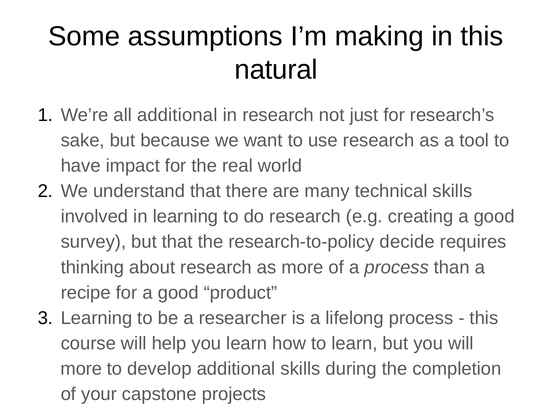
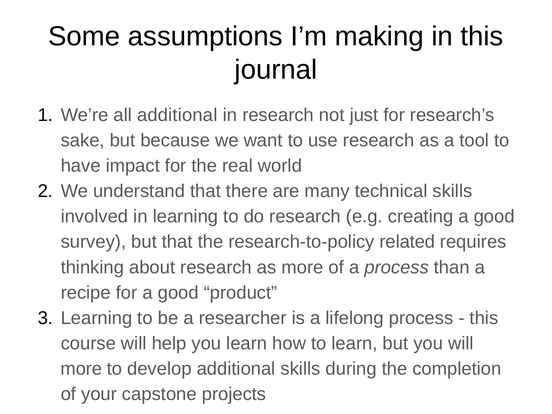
natural: natural -> journal
decide: decide -> related
